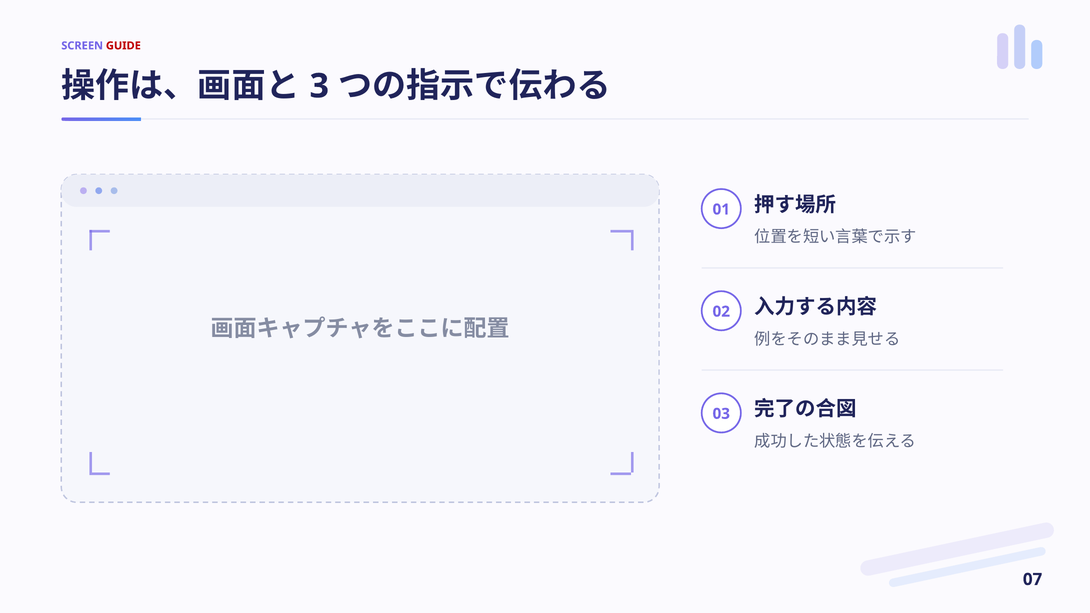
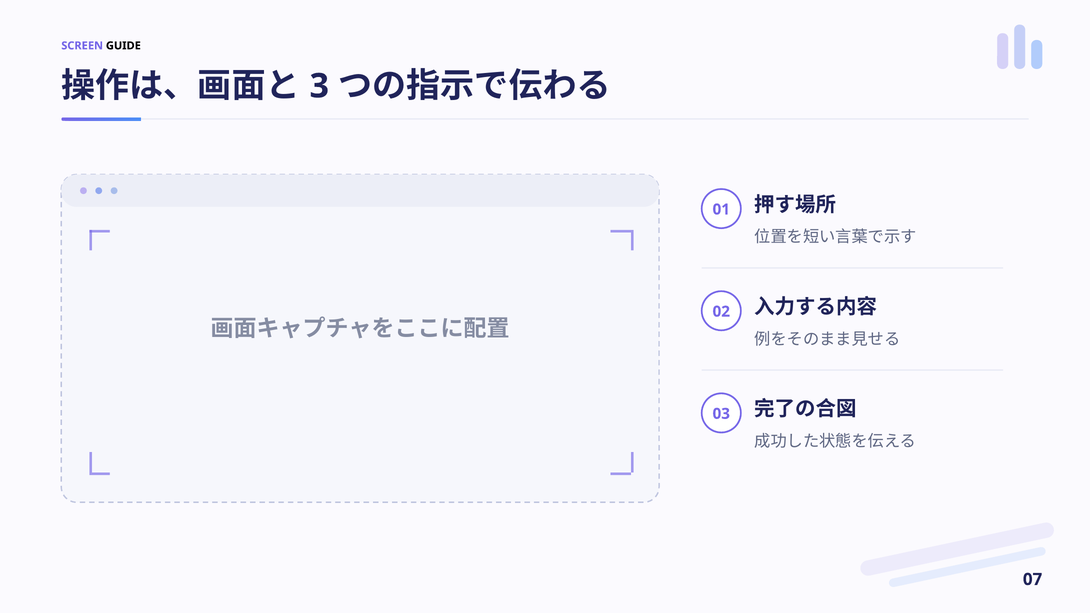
GUIDE colour: red -> black
